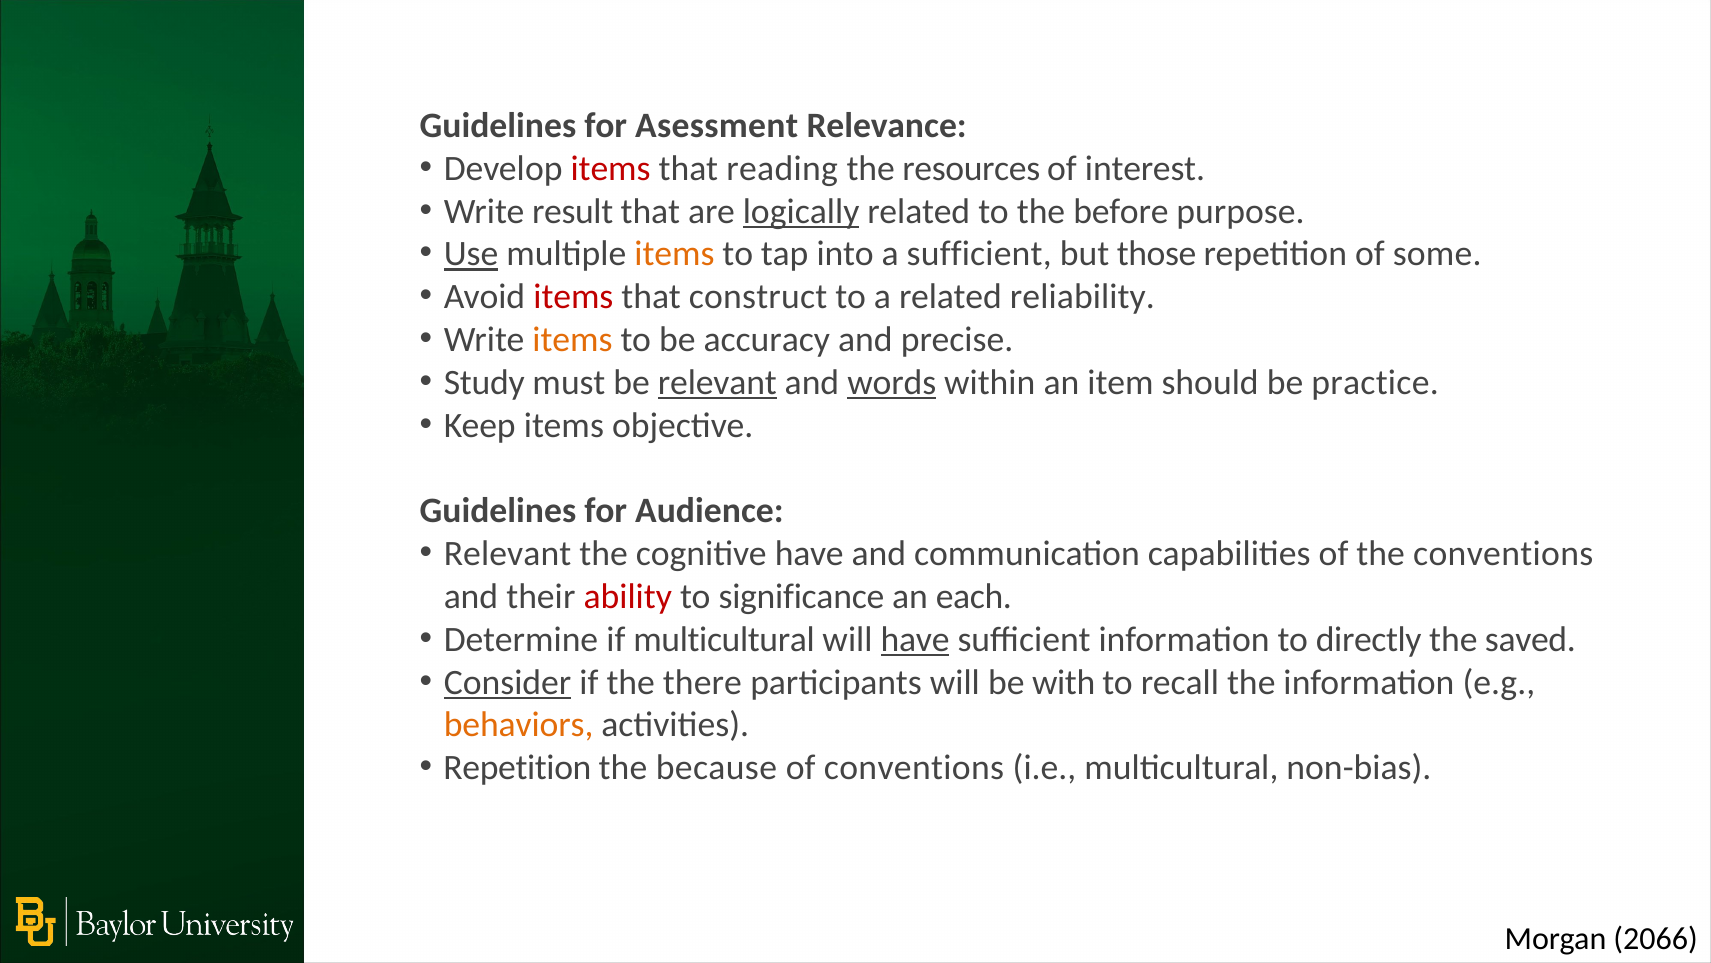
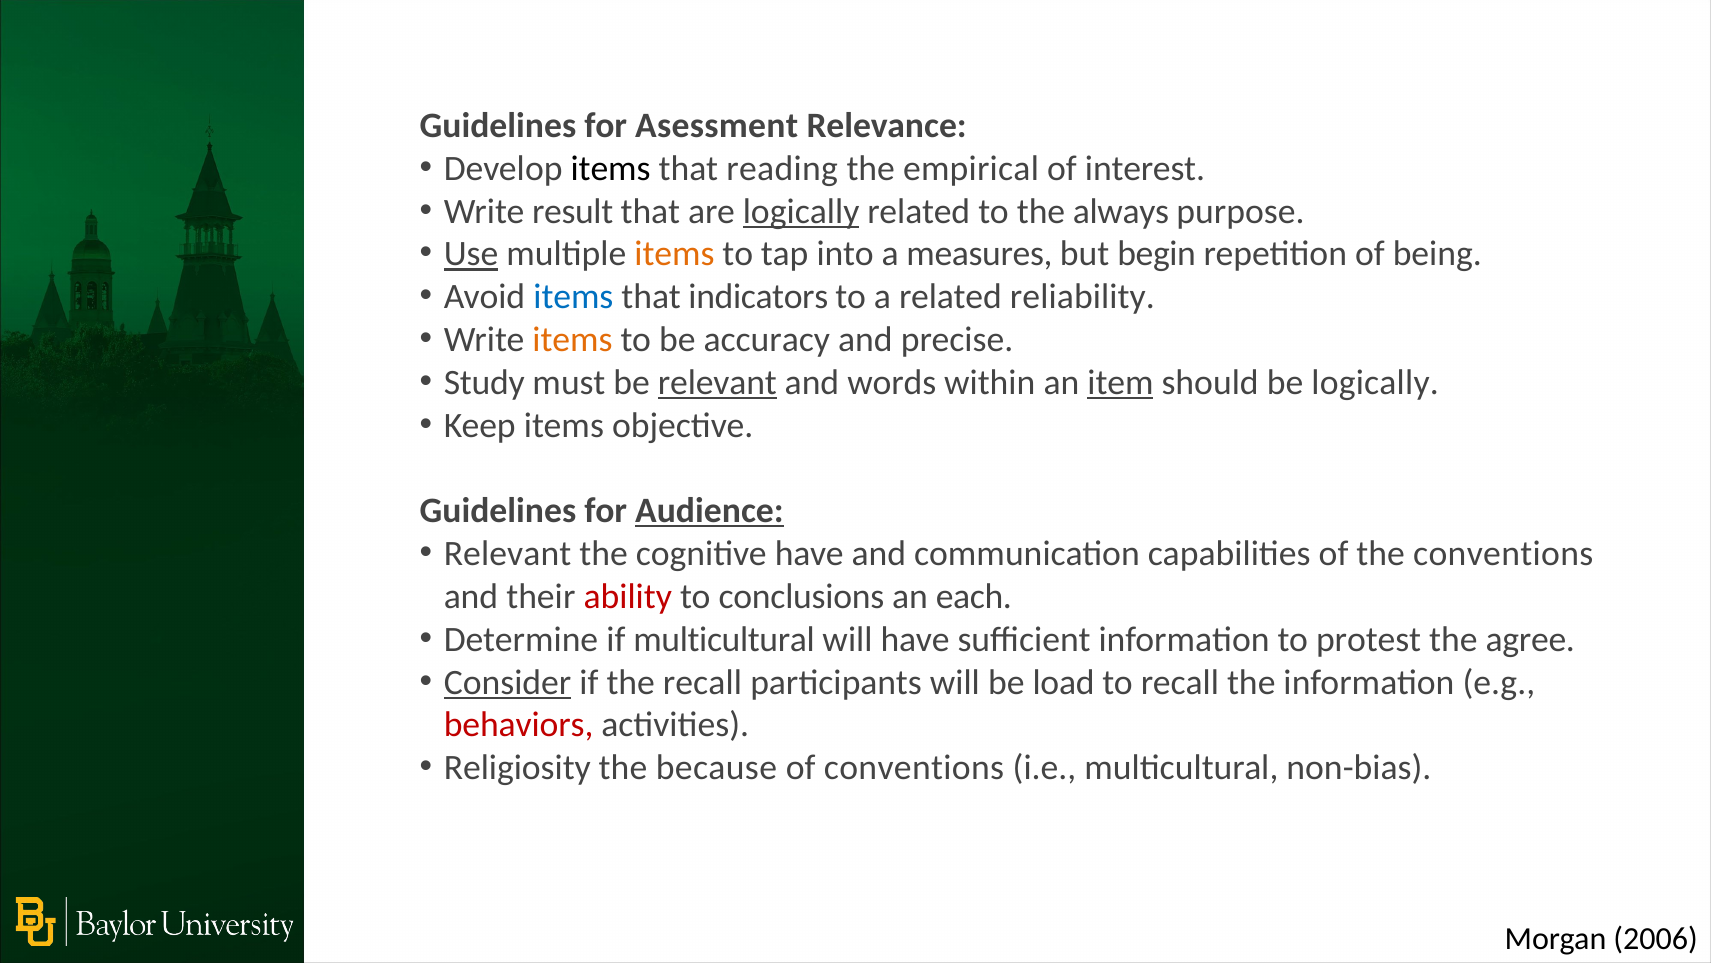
items at (611, 168) colour: red -> black
resources: resources -> empirical
before: before -> always
a sufficient: sufficient -> measures
those: those -> begin
some: some -> being
items at (573, 297) colour: red -> blue
construct: construct -> indicators
words underline: present -> none
item underline: none -> present
be practice: practice -> logically
Audience underline: none -> present
significance: significance -> conclusions
have at (915, 639) underline: present -> none
directly: directly -> protest
saved: saved -> agree
the there: there -> recall
with: with -> load
behaviors colour: orange -> red
Repetition at (517, 767): Repetition -> Religiosity
2066: 2066 -> 2006
